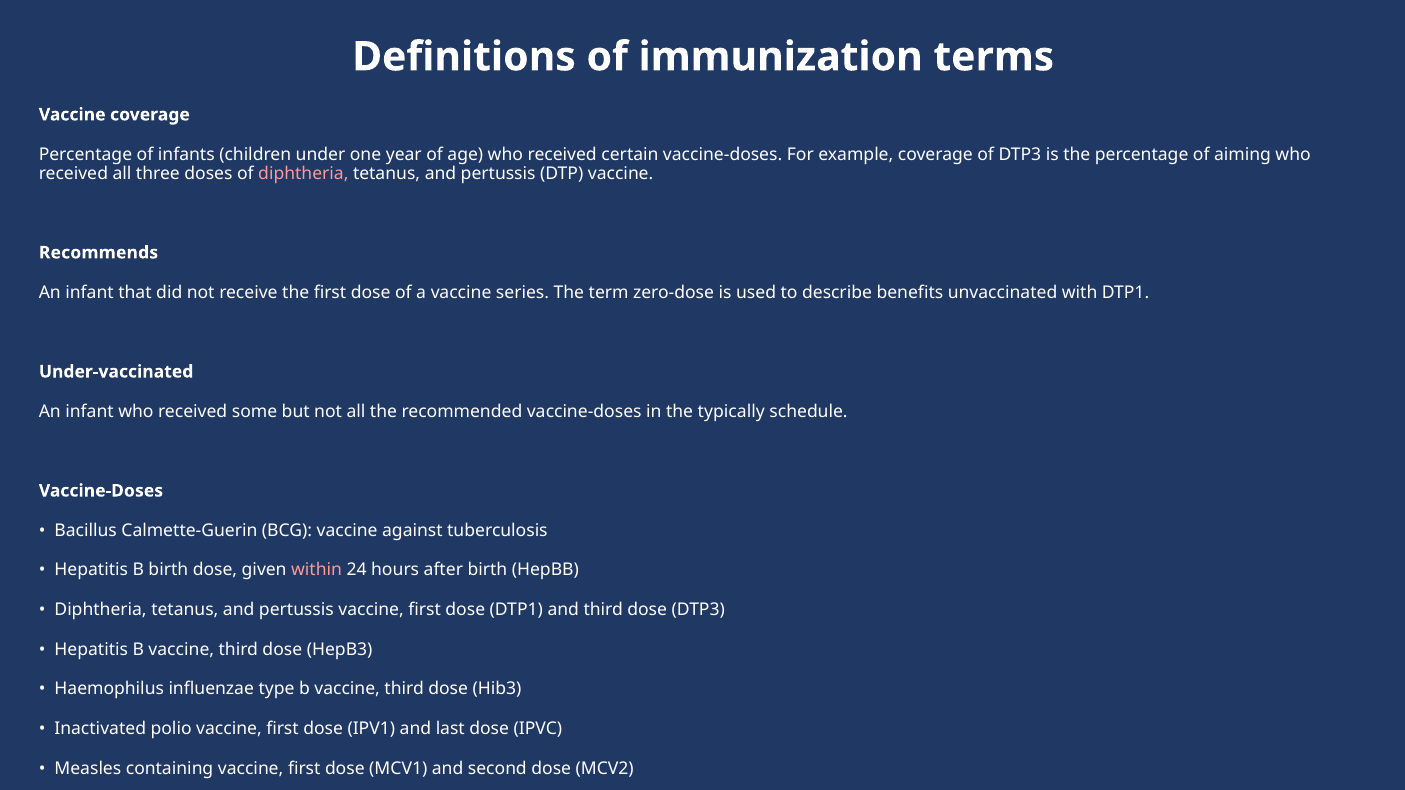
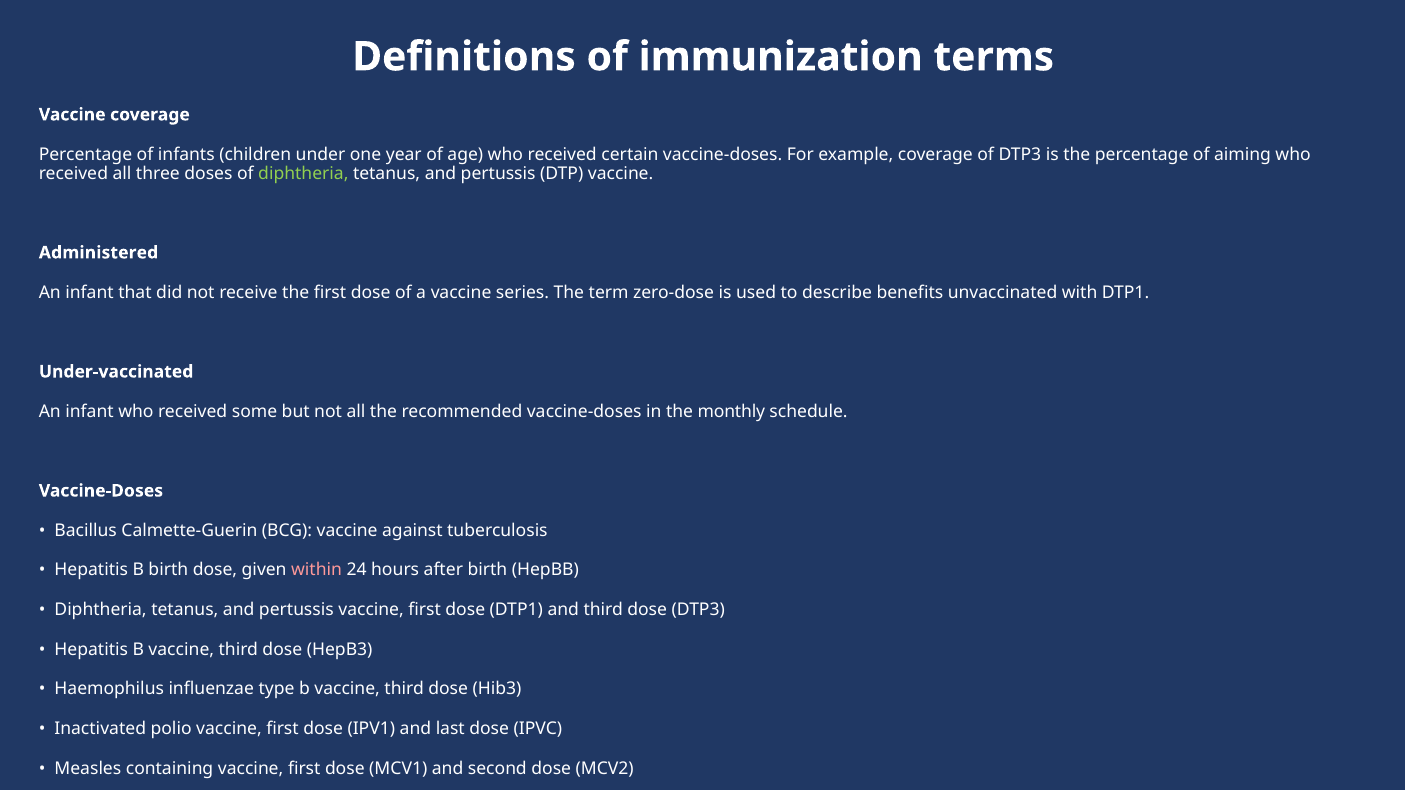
diphtheria at (303, 173) colour: pink -> light green
Recommends: Recommends -> Administered
typically: typically -> monthly
